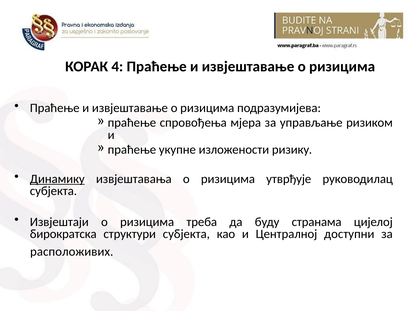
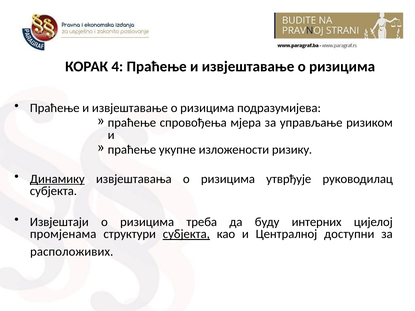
странама: странама -> интерних
бирократска: бирократска -> промјенама
субјекта at (186, 234) underline: none -> present
